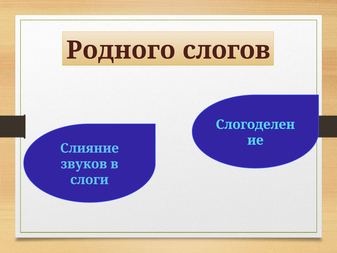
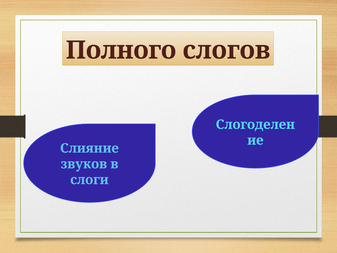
Родного: Родного -> Полного
